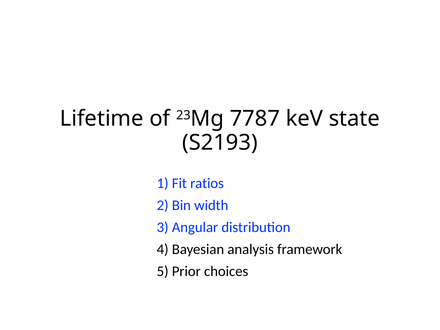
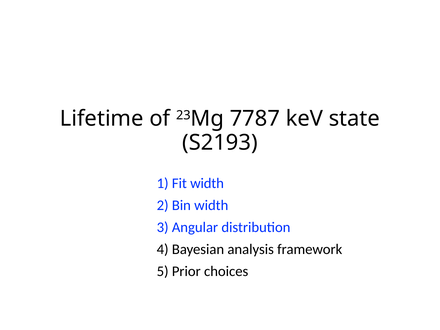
Fit ratios: ratios -> width
